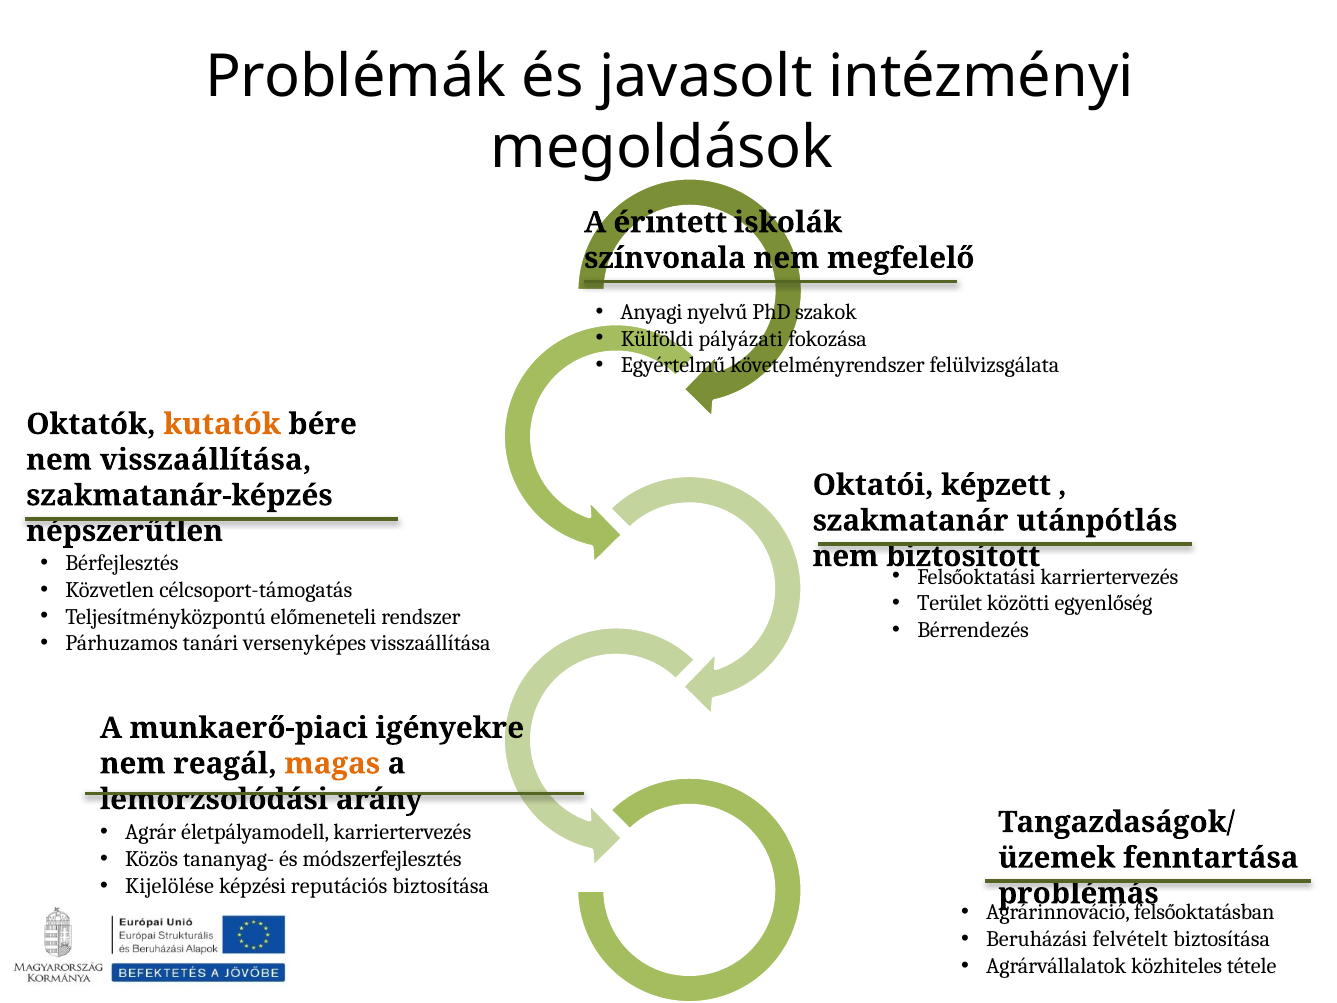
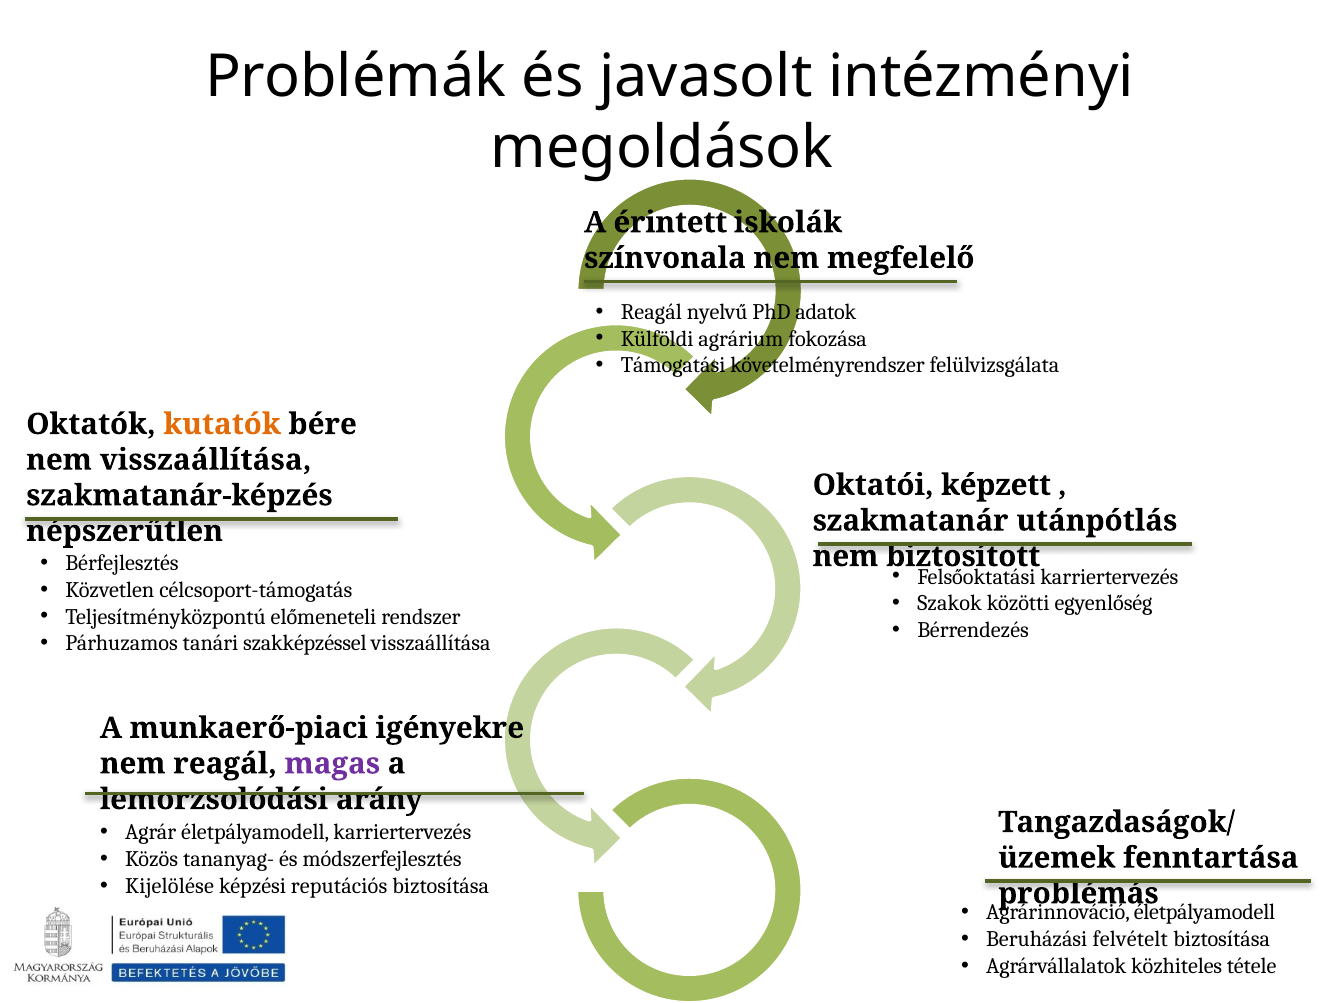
Anyagi at (651, 312): Anyagi -> Reagál
szakok: szakok -> adatok
pályázati: pályázati -> agrárium
Egyértelmű: Egyértelmű -> Támogatási
Terület: Terület -> Szakok
versenyképes: versenyképes -> szakképzéssel
magas colour: orange -> purple
felsőoktatásban at (1204, 912): felsőoktatásban -> életpályamodell
